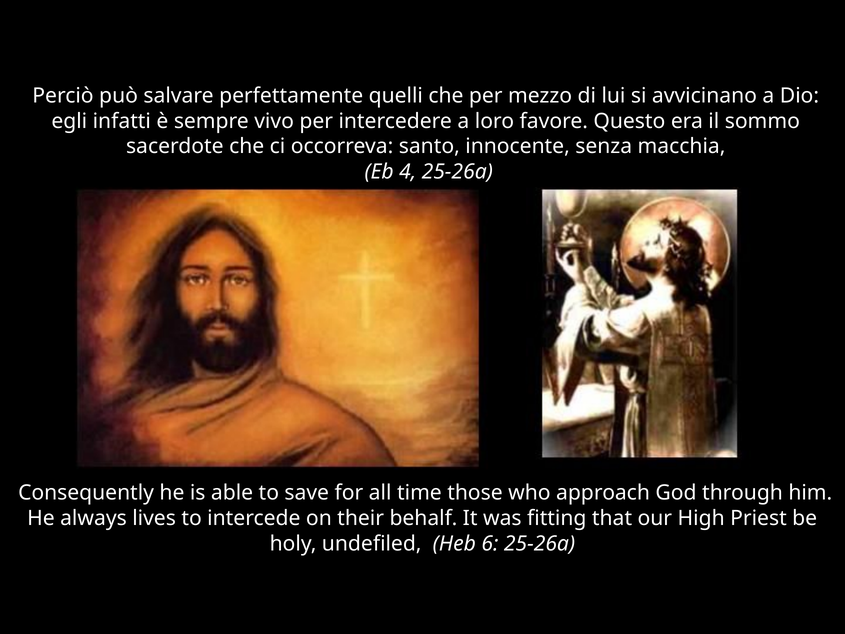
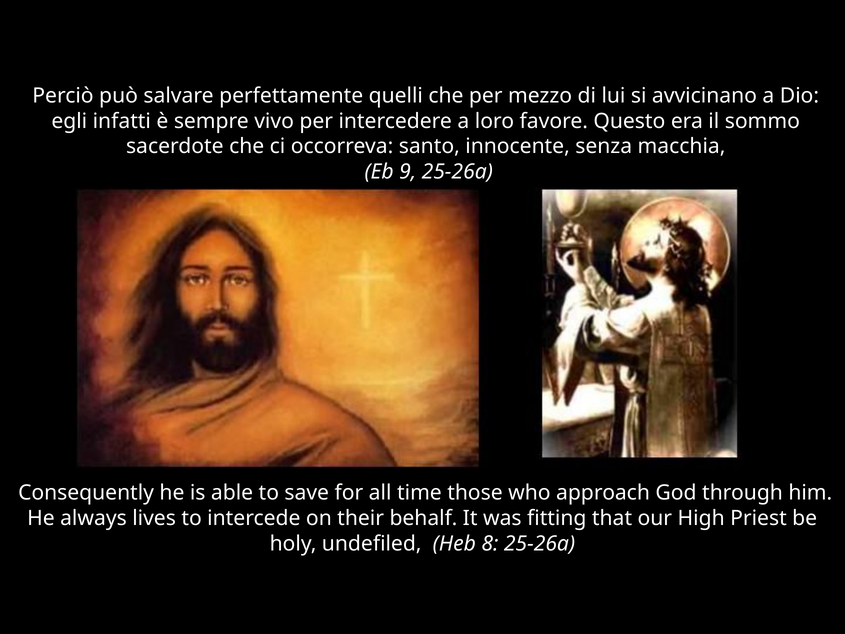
4: 4 -> 9
6: 6 -> 8
